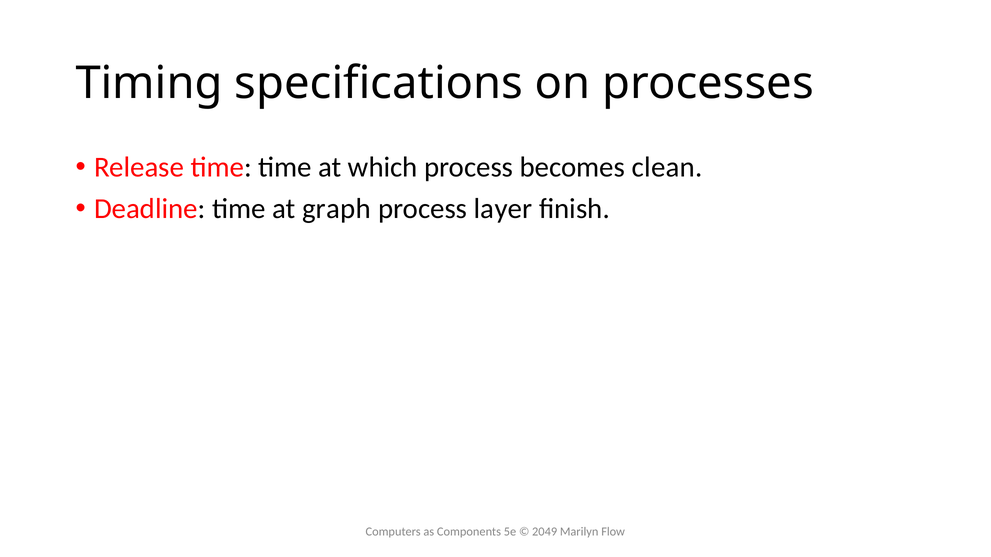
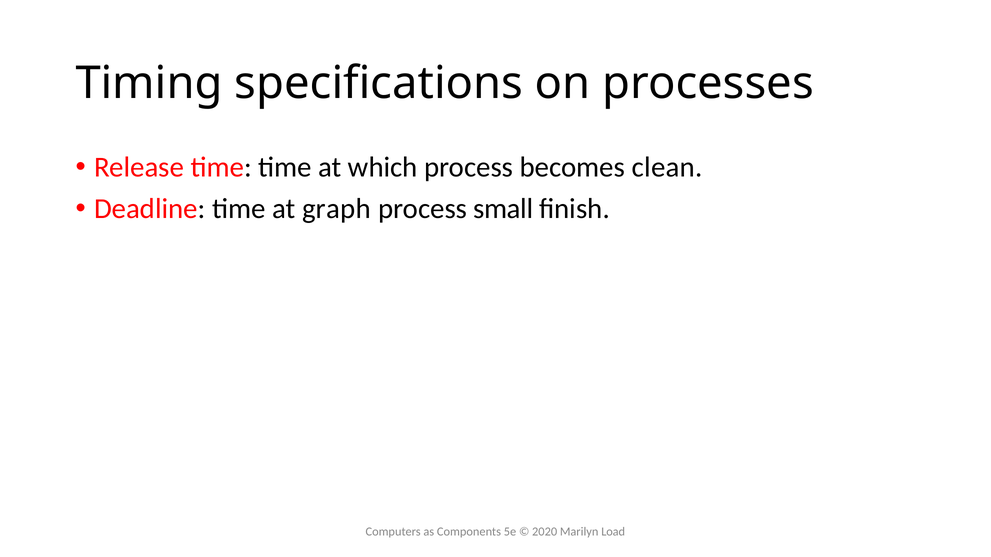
layer: layer -> small
2049: 2049 -> 2020
Flow: Flow -> Load
